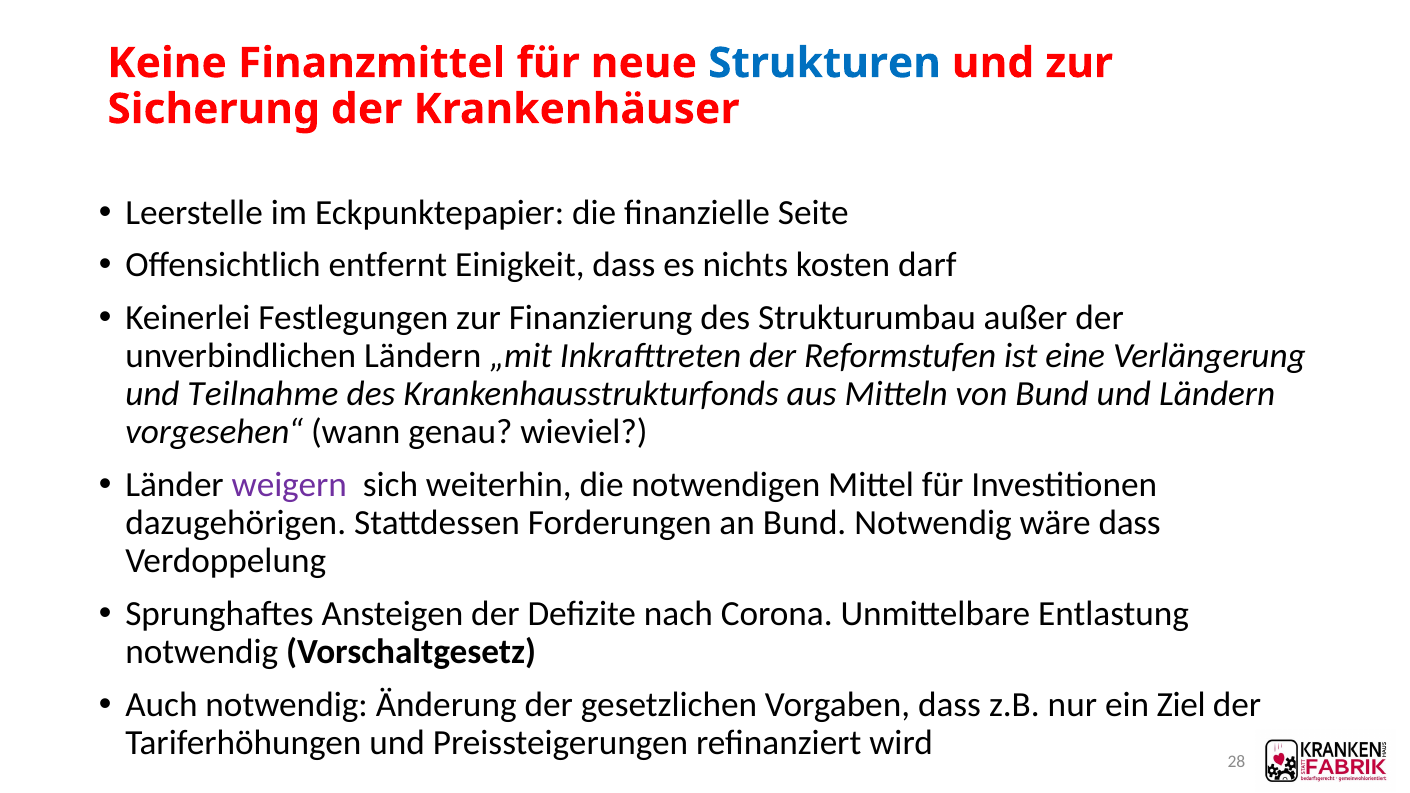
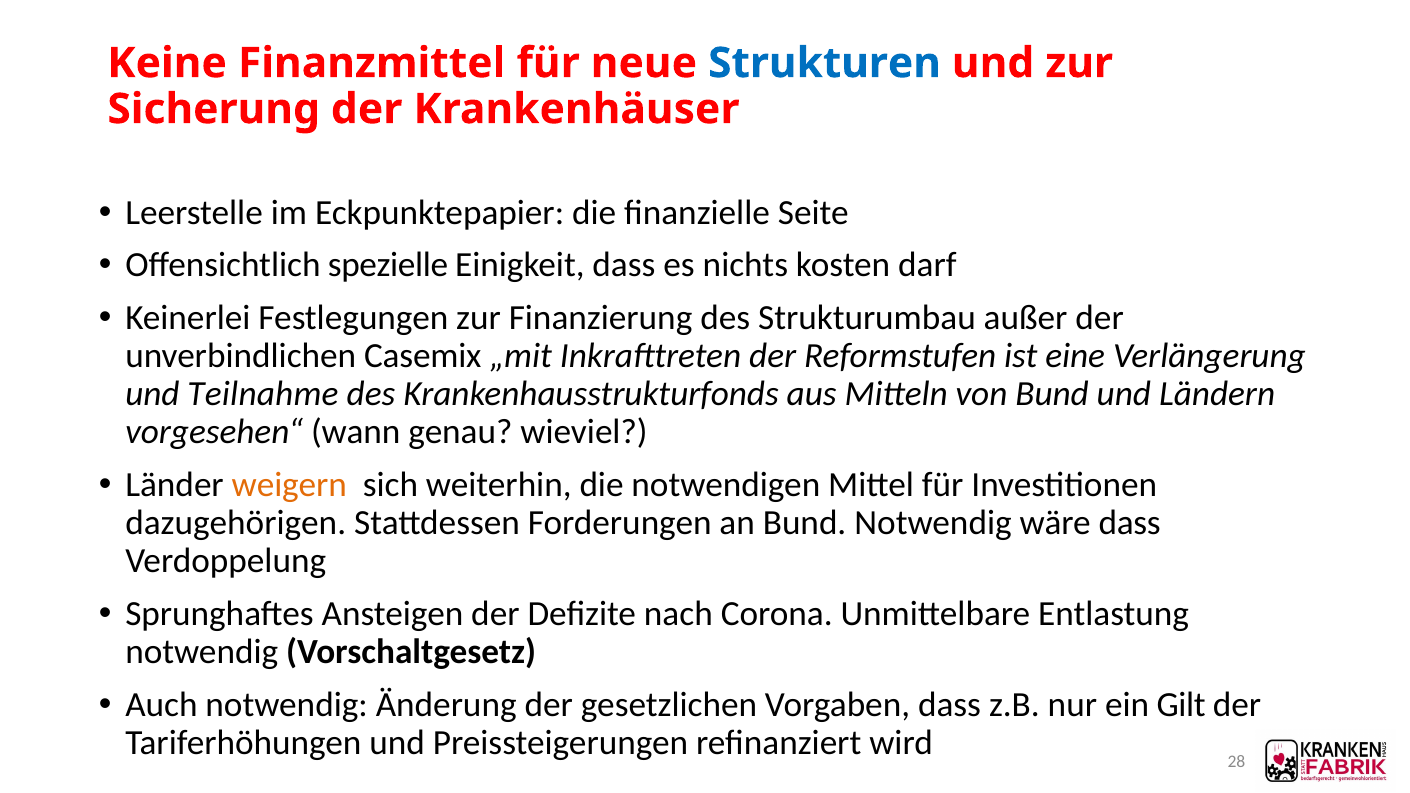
entfernt: entfernt -> spezielle
unverbindlichen Ländern: Ländern -> Casemix
weigern colour: purple -> orange
Ziel: Ziel -> Gilt
